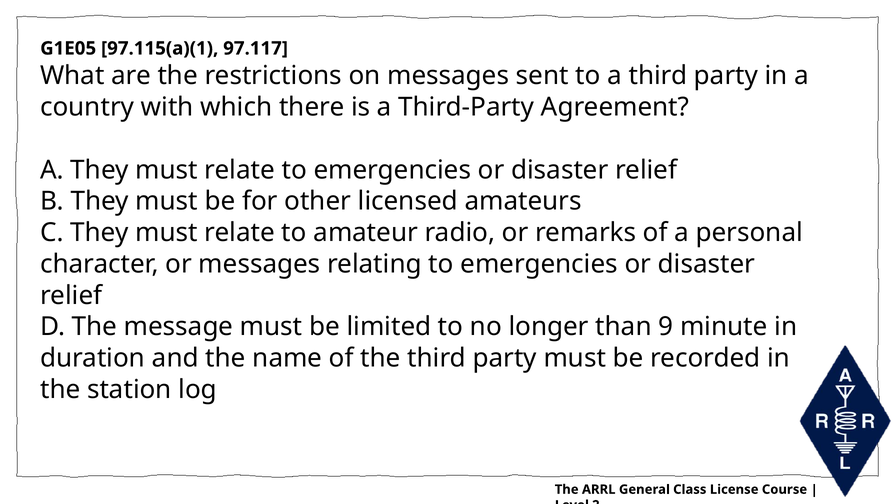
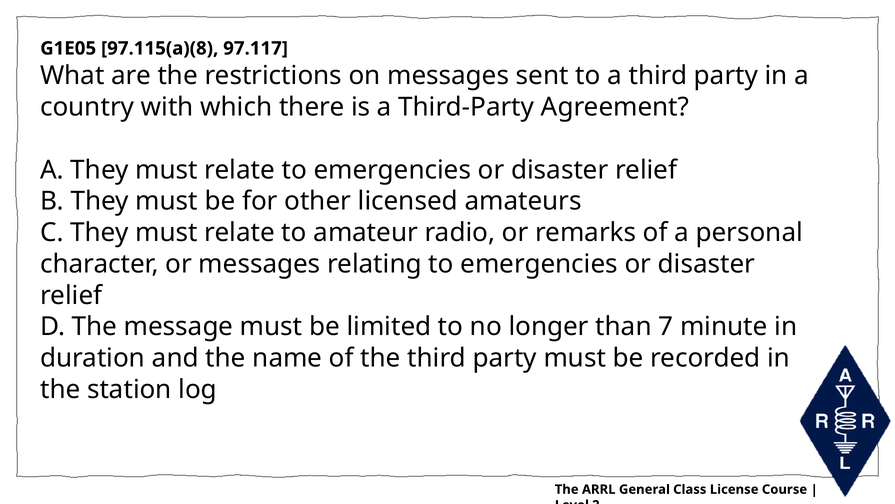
97.115(a)(1: 97.115(a)(1 -> 97.115(a)(8
9: 9 -> 7
